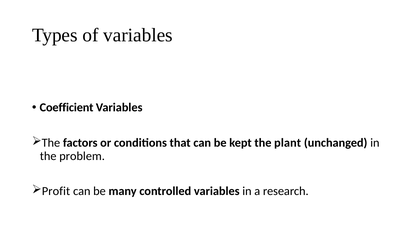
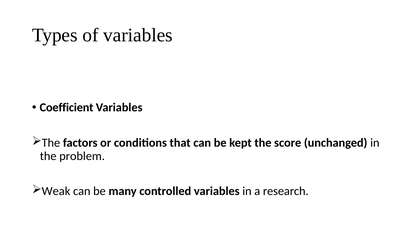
plant: plant -> score
Profit: Profit -> Weak
